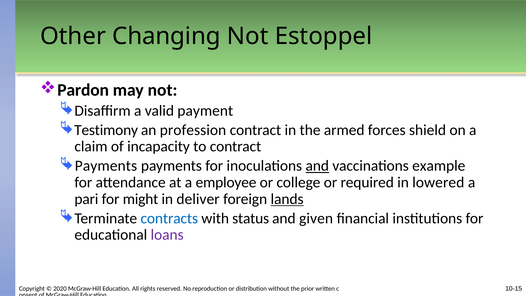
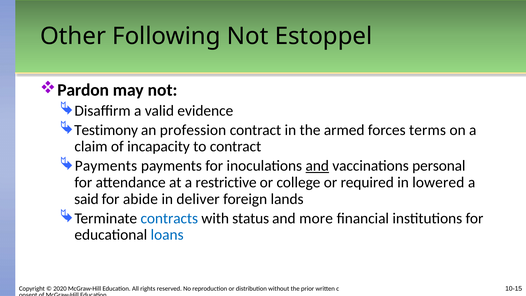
Changing: Changing -> Following
payment: payment -> evidence
shield: shield -> terms
example: example -> personal
employee: employee -> restrictive
pari: pari -> said
might: might -> abide
lands underline: present -> none
given: given -> more
loans colour: purple -> blue
